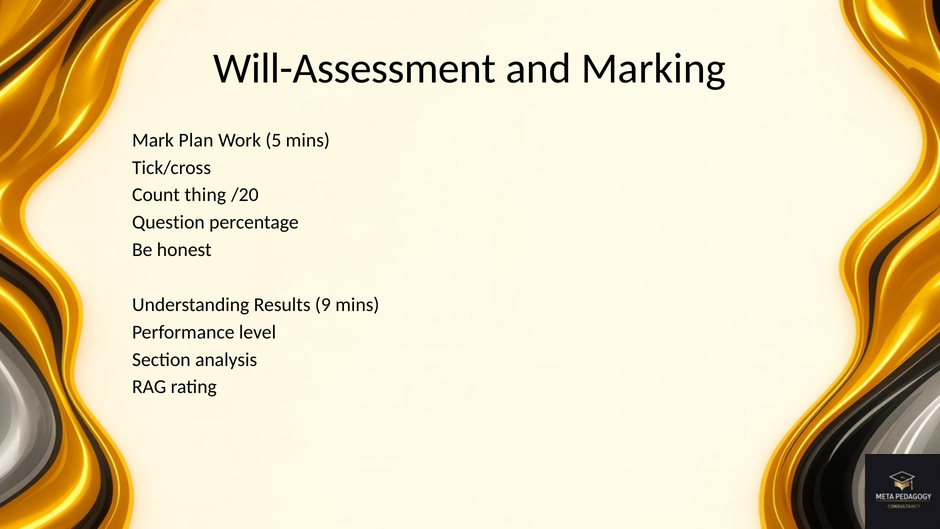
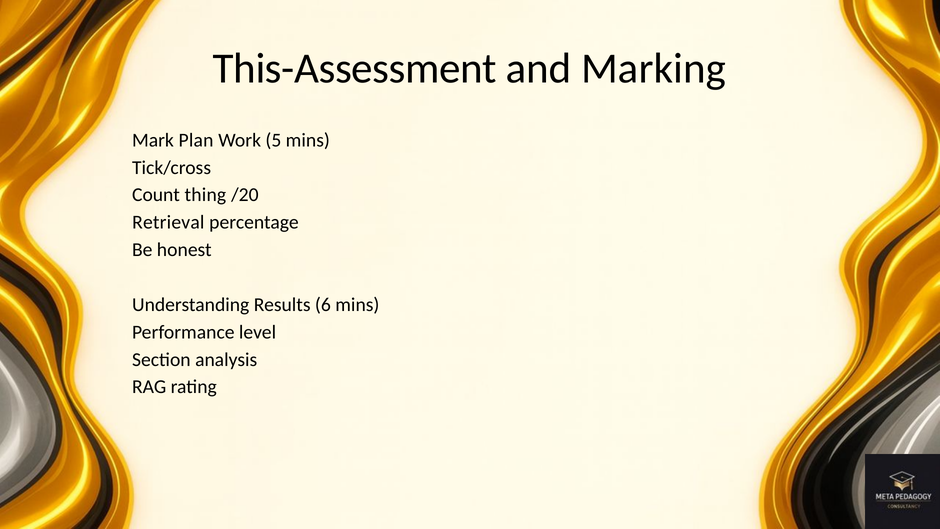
Will-Assessment: Will-Assessment -> This-Assessment
Question: Question -> Retrieval
9: 9 -> 6
